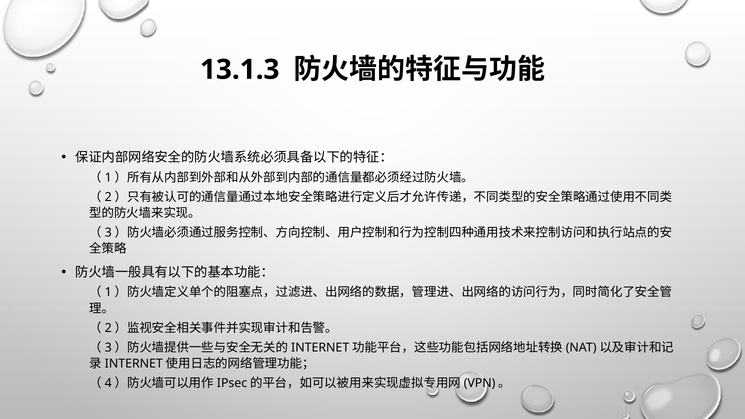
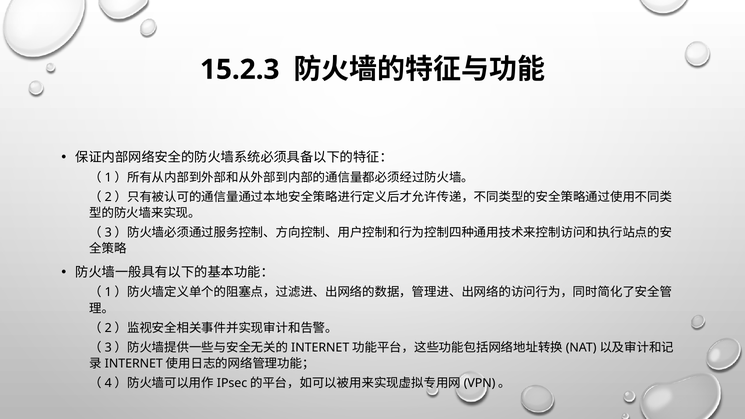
13.1.3: 13.1.3 -> 15.2.3
